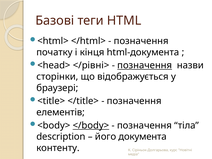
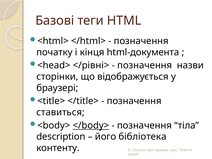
позначення at (145, 65) underline: present -> none
елементів: елементів -> ставиться
документа: документа -> бібліотека
